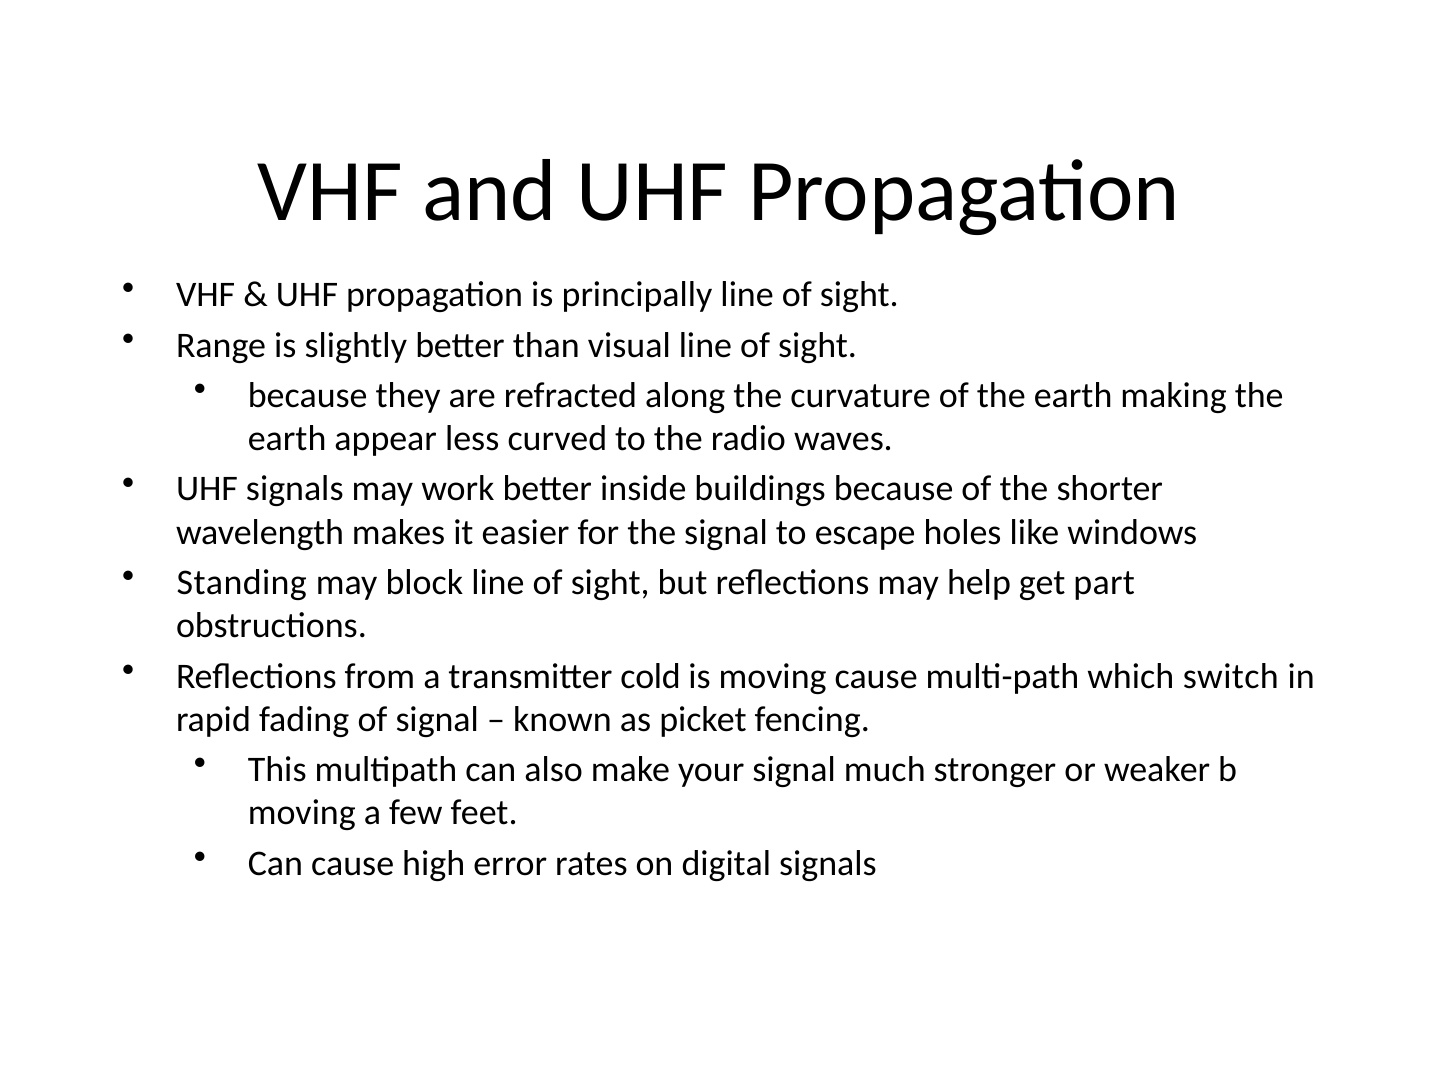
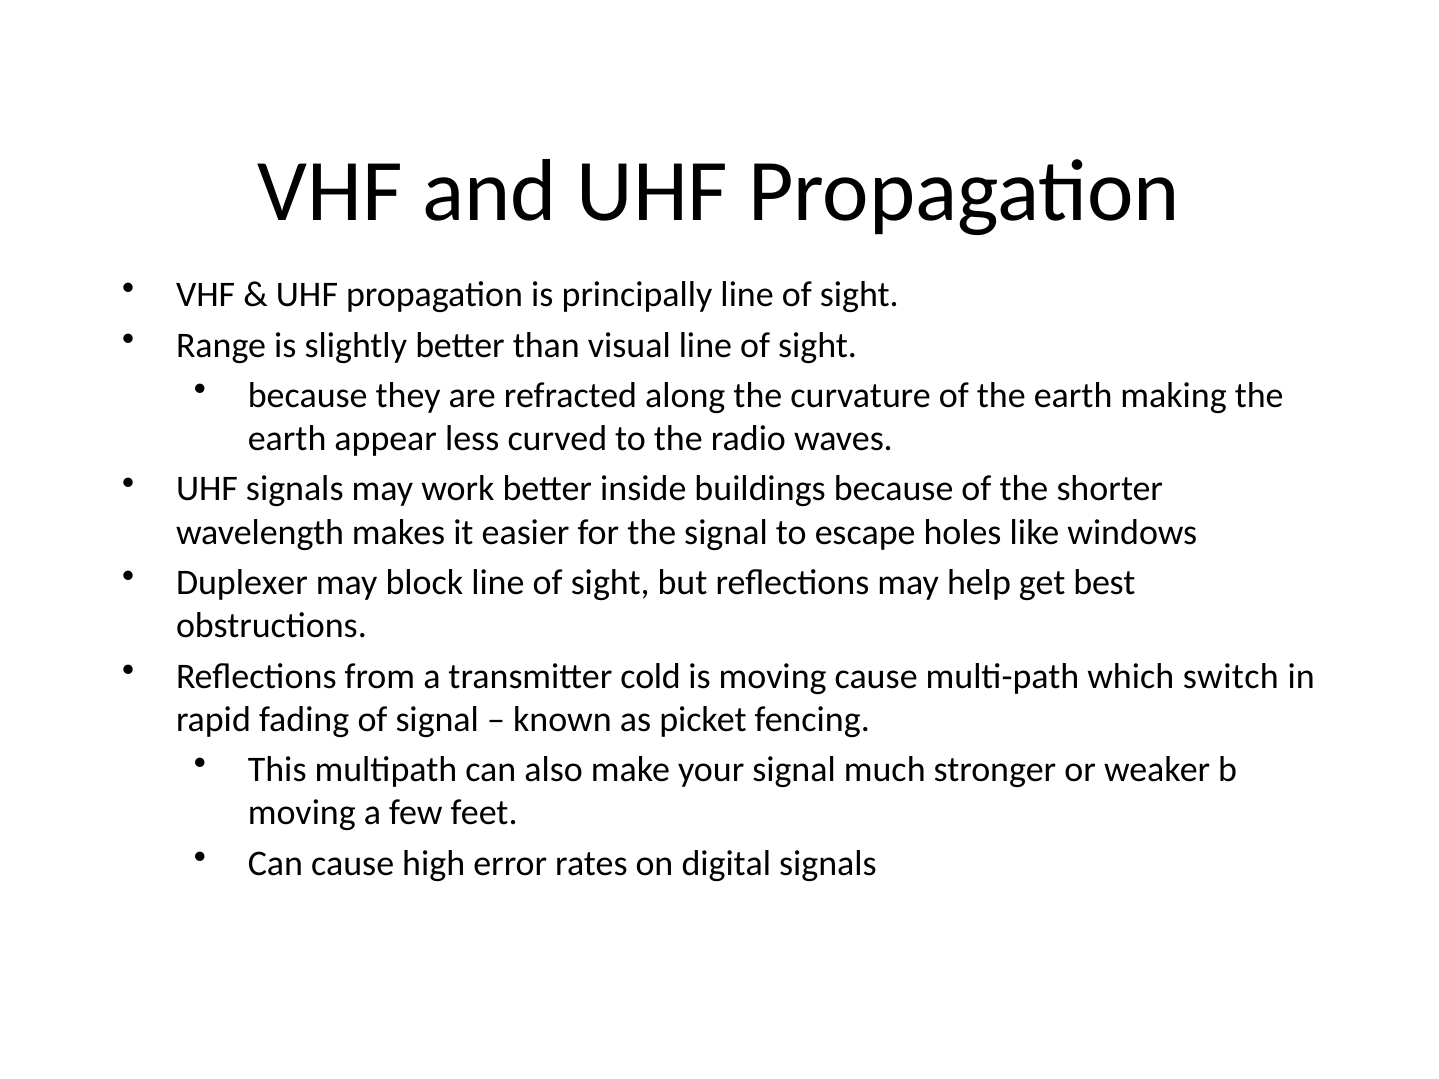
Standing: Standing -> Duplexer
part: part -> best
